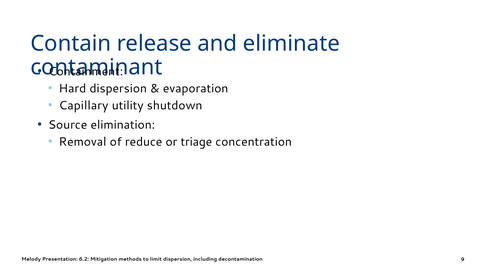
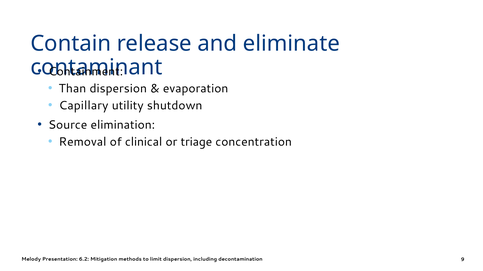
Hard: Hard -> Than
reduce: reduce -> clinical
